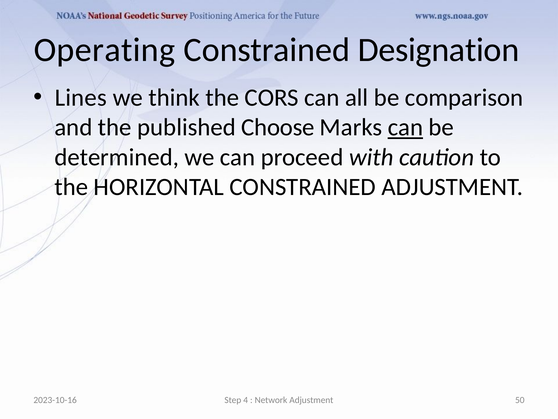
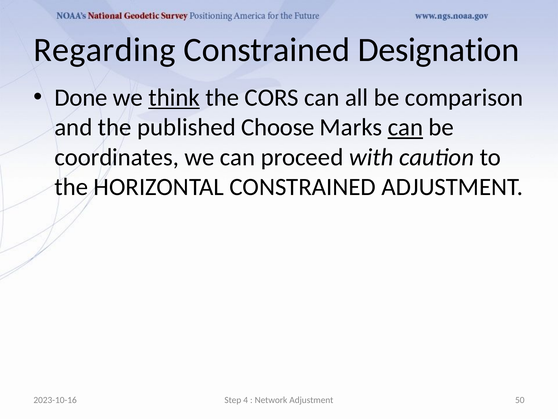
Operating: Operating -> Regarding
Lines: Lines -> Done
think underline: none -> present
determined: determined -> coordinates
